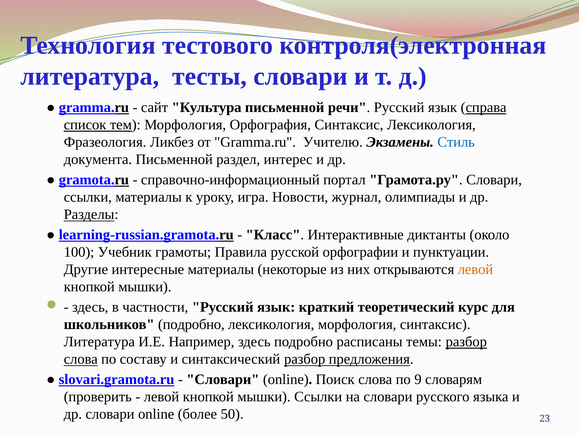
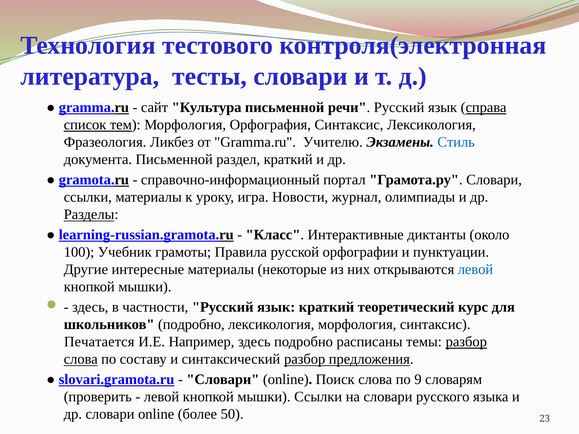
раздел интерес: интерес -> краткий
левой at (475, 270) colour: orange -> blue
Литература at (99, 342): Литература -> Печатается
